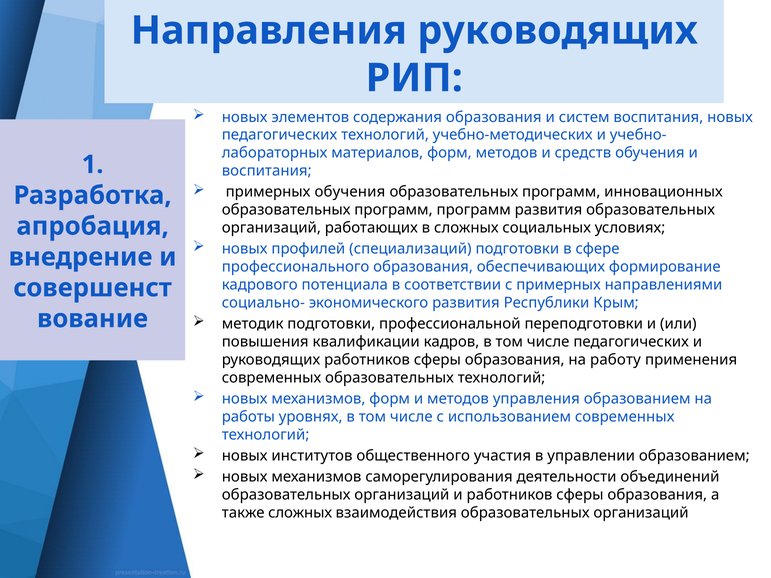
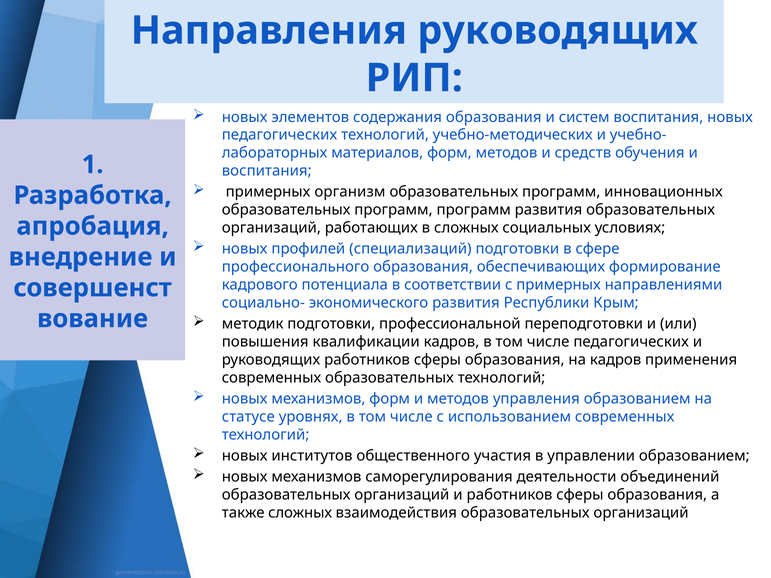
примерных обучения: обучения -> организм
на работу: работу -> кадров
работы: работы -> статусе
